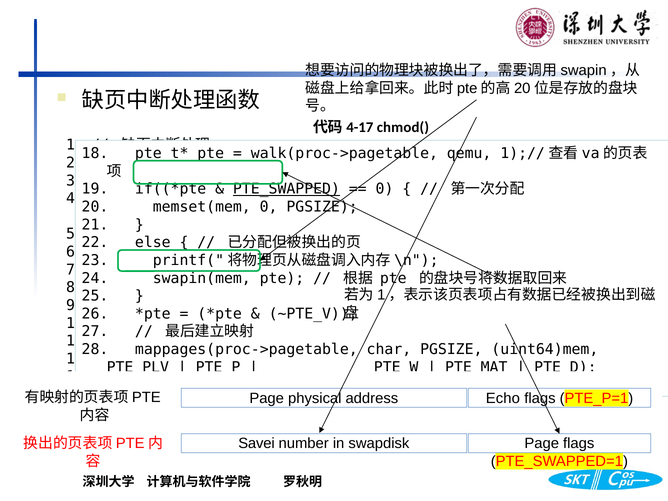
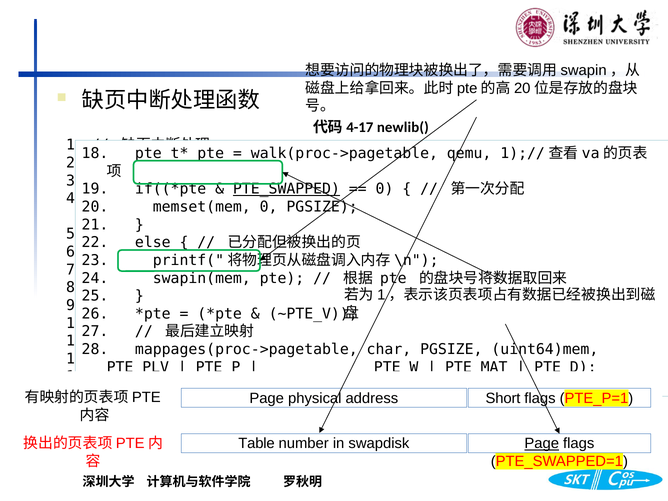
chmod(: chmod( -> newlib(
Echo: Echo -> Short
Savei: Savei -> Table
Page at (542, 444) underline: none -> present
